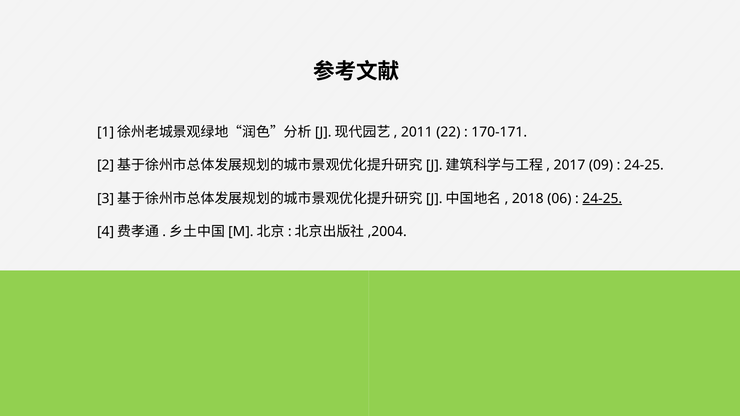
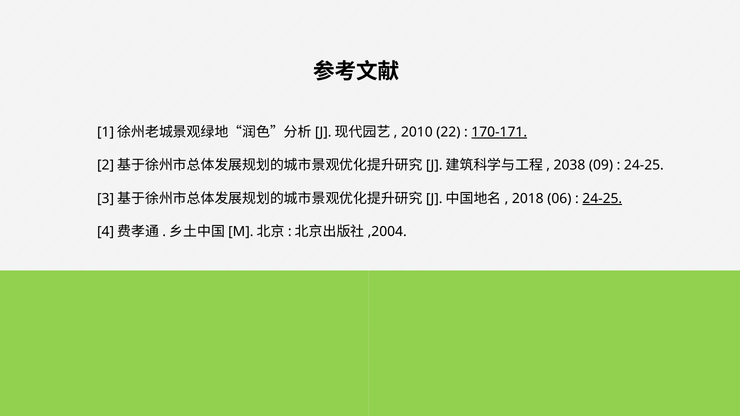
2011: 2011 -> 2010
170-171 underline: none -> present
2017: 2017 -> 2038
